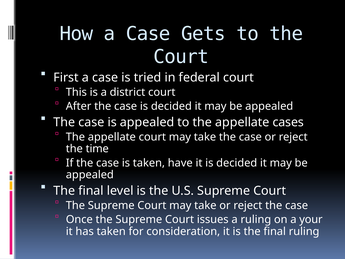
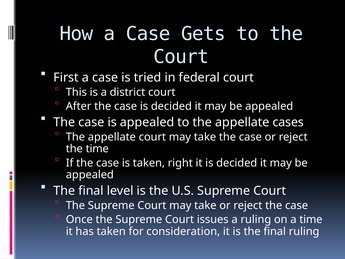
have: have -> right
a your: your -> time
